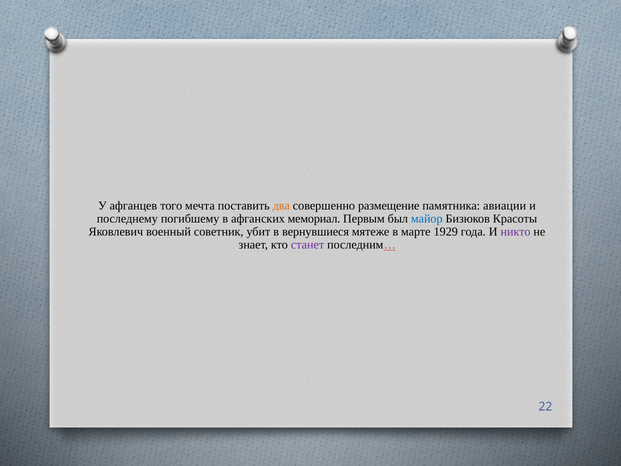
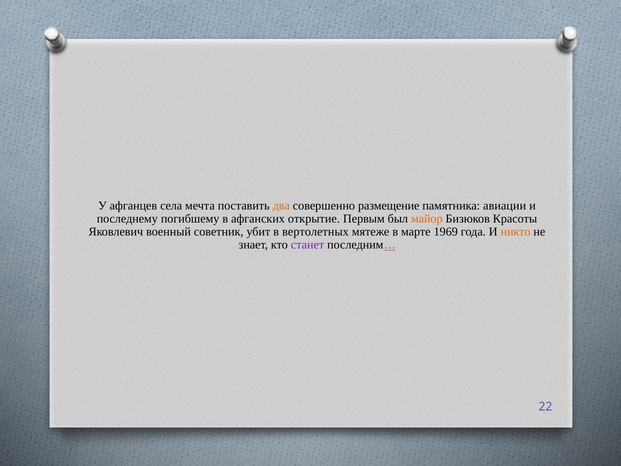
того: того -> села
мемориал: мемориал -> открытие
майор colour: blue -> orange
вернувшиеся: вернувшиеся -> вертолетных
1929: 1929 -> 1969
никто colour: purple -> orange
